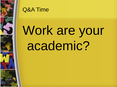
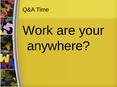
academic: academic -> anywhere
